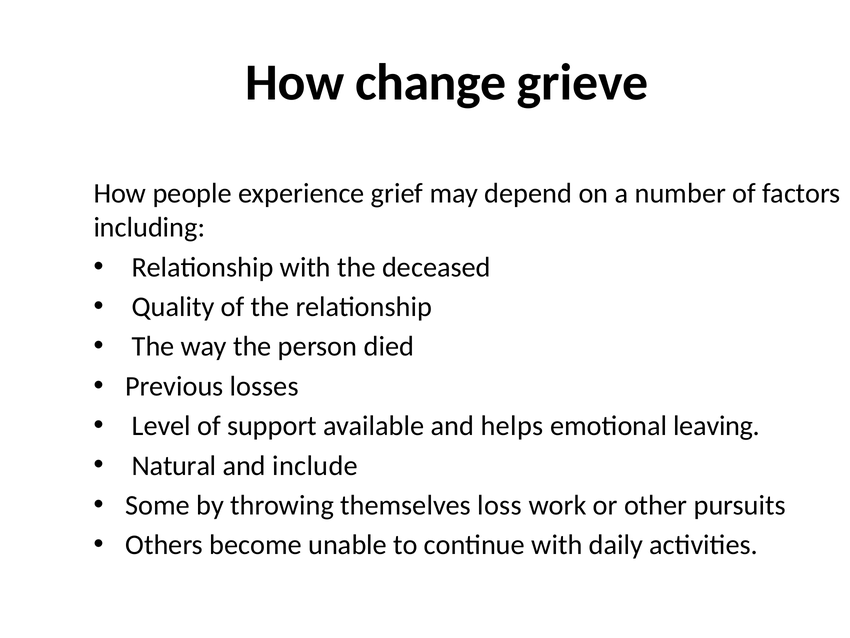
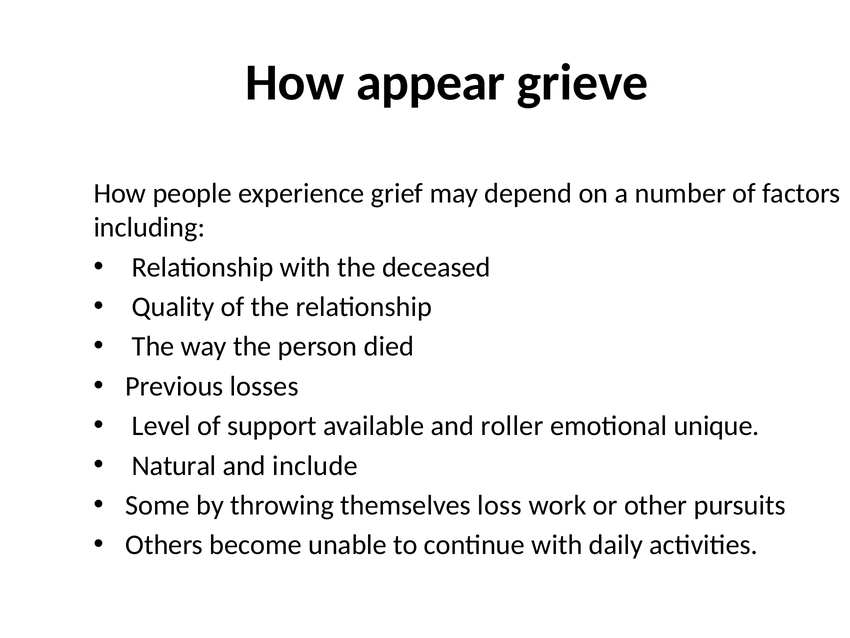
change: change -> appear
helps: helps -> roller
leaving: leaving -> unique
